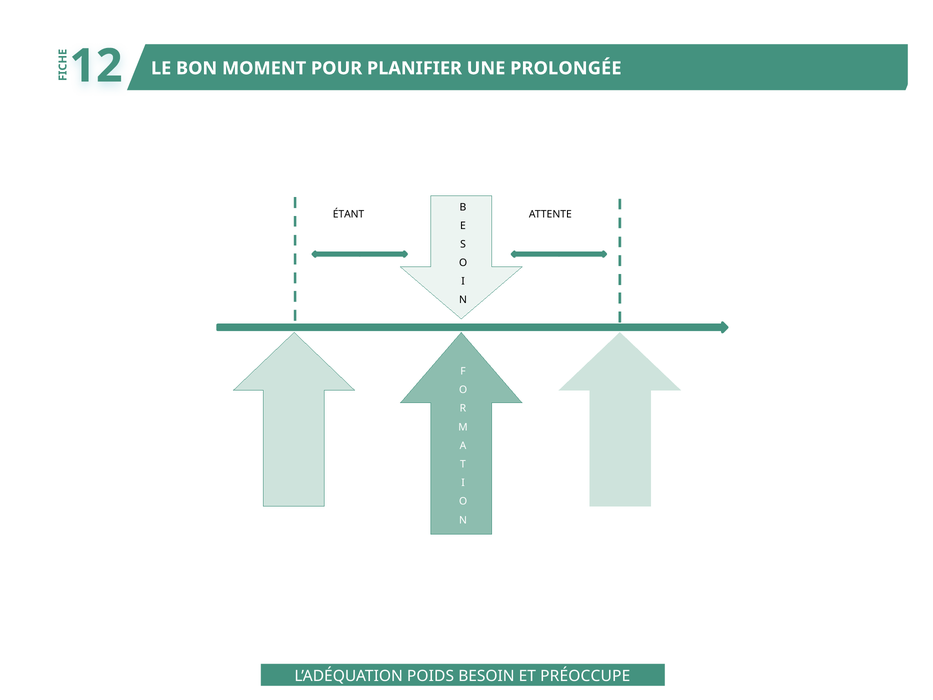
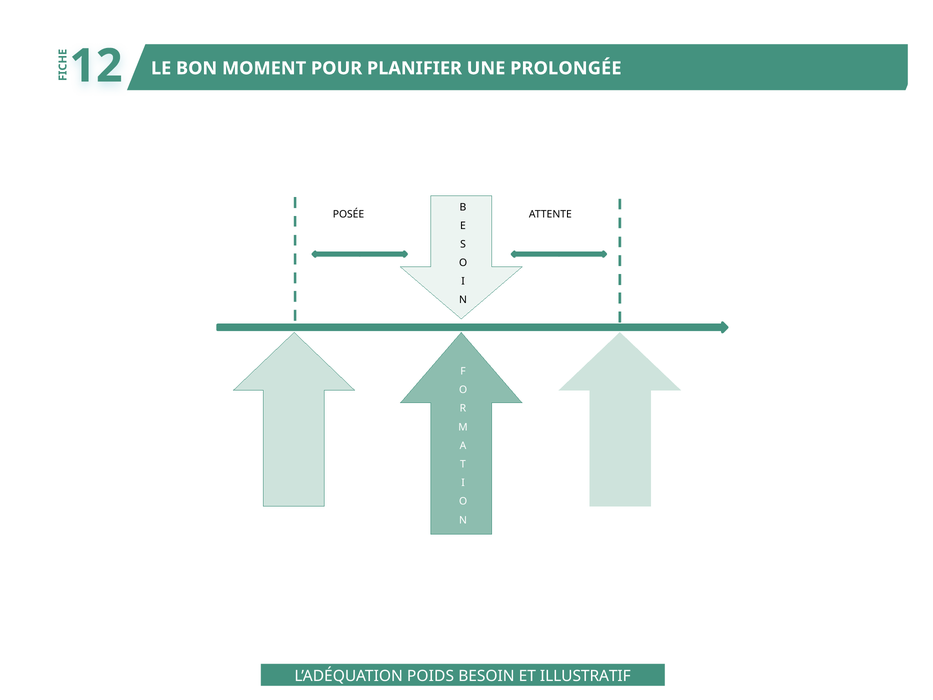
ÉTANT: ÉTANT -> POSÉE
PRÉOCCUPE: PRÉOCCUPE -> ILLUSTRATIF
